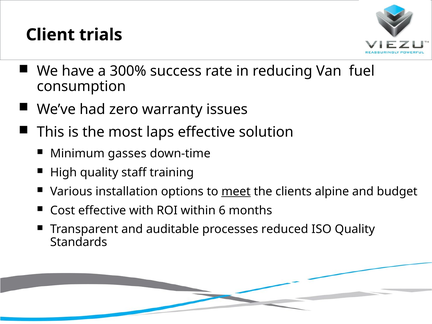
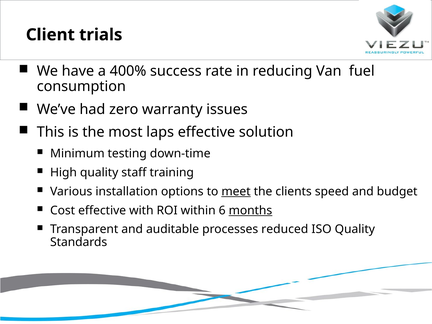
300%: 300% -> 400%
gasses: gasses -> testing
alpine: alpine -> speed
months underline: none -> present
